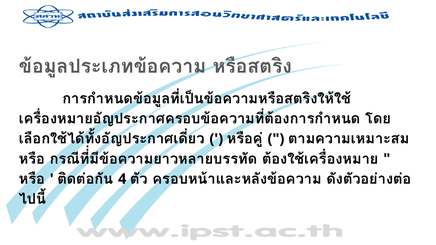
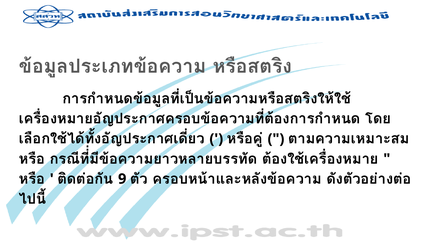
4: 4 -> 9
